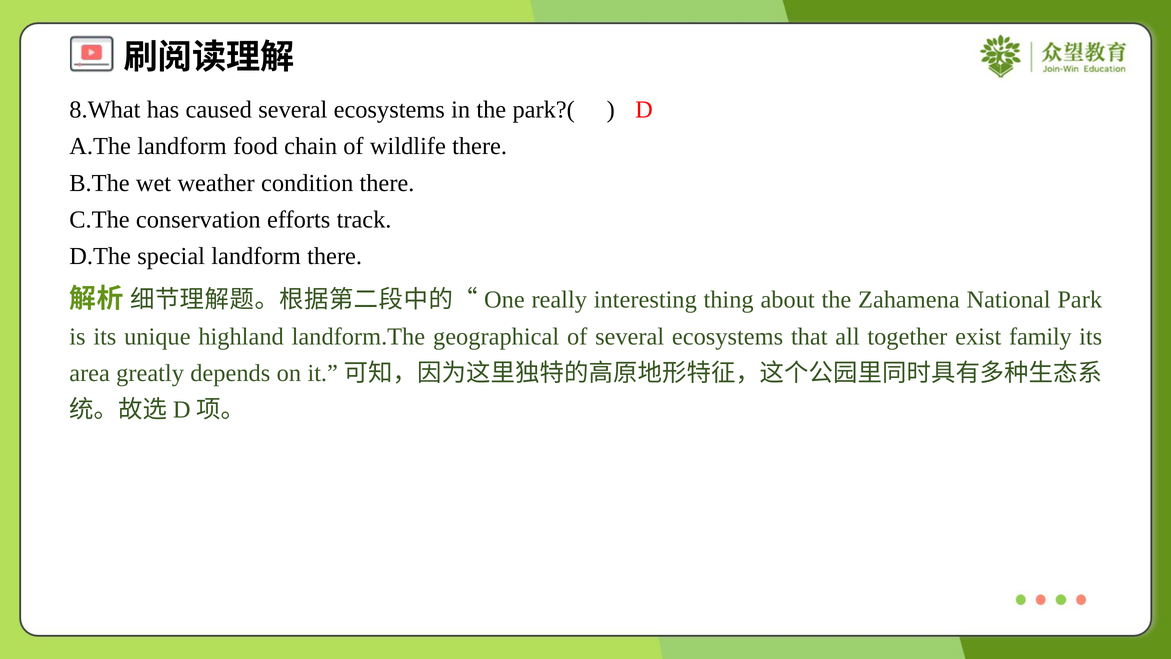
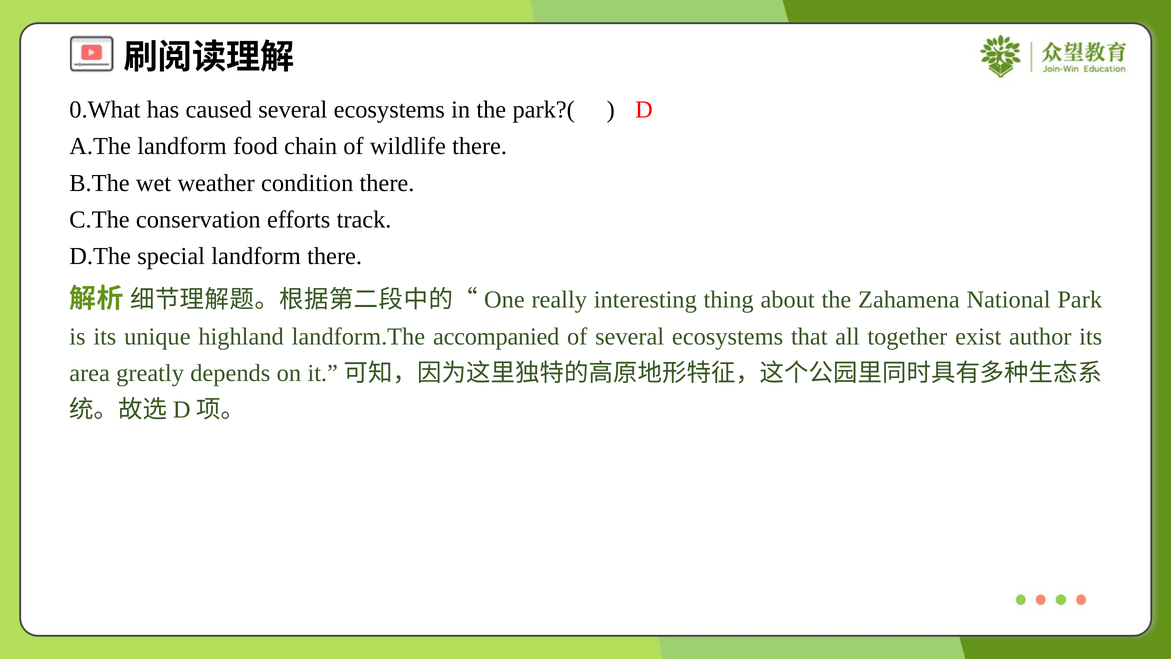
8.What: 8.What -> 0.What
geographical: geographical -> accompanied
family: family -> author
